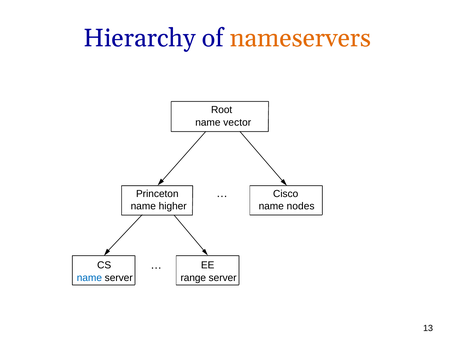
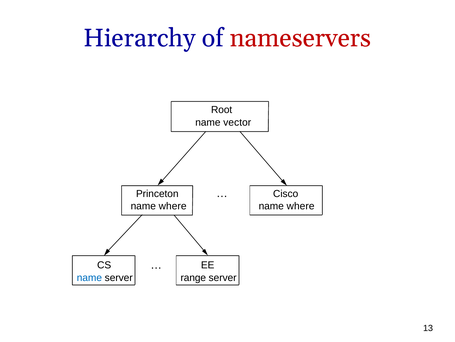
nameservers colour: orange -> red
higher at (173, 206): higher -> where
nodes at (301, 206): nodes -> where
